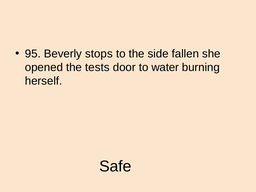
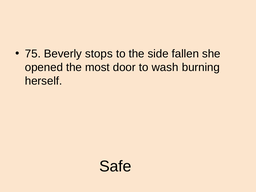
95: 95 -> 75
tests: tests -> most
water: water -> wash
